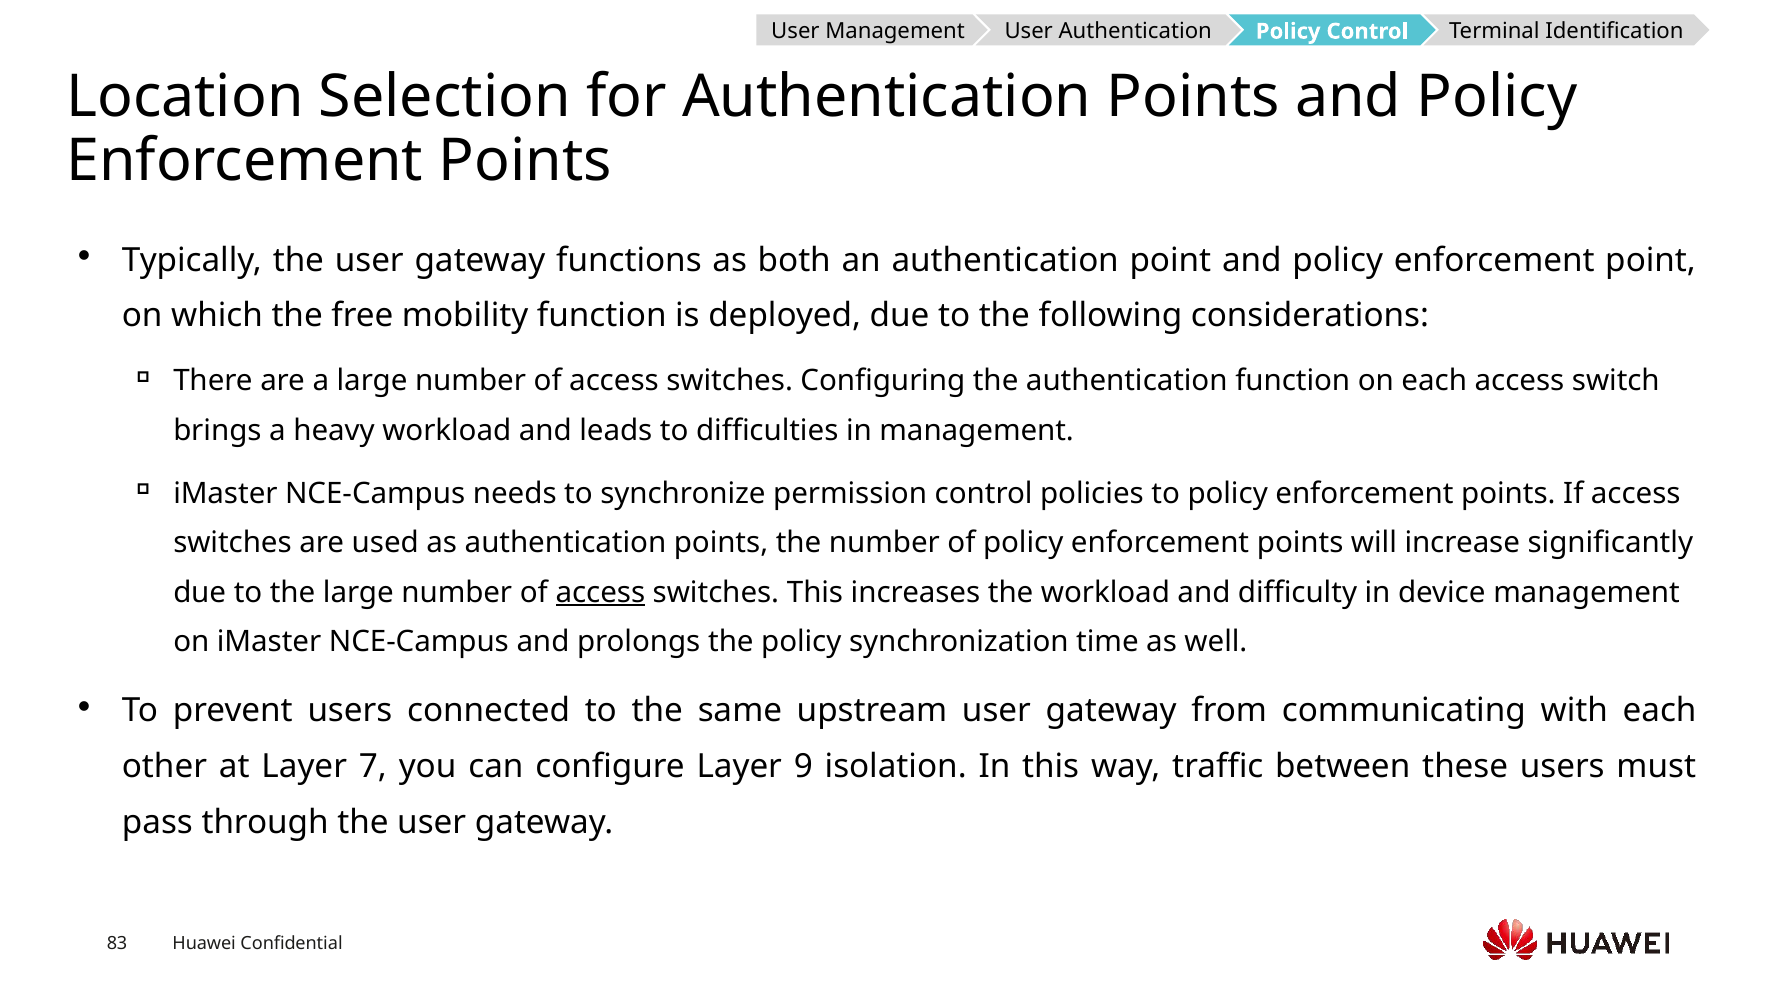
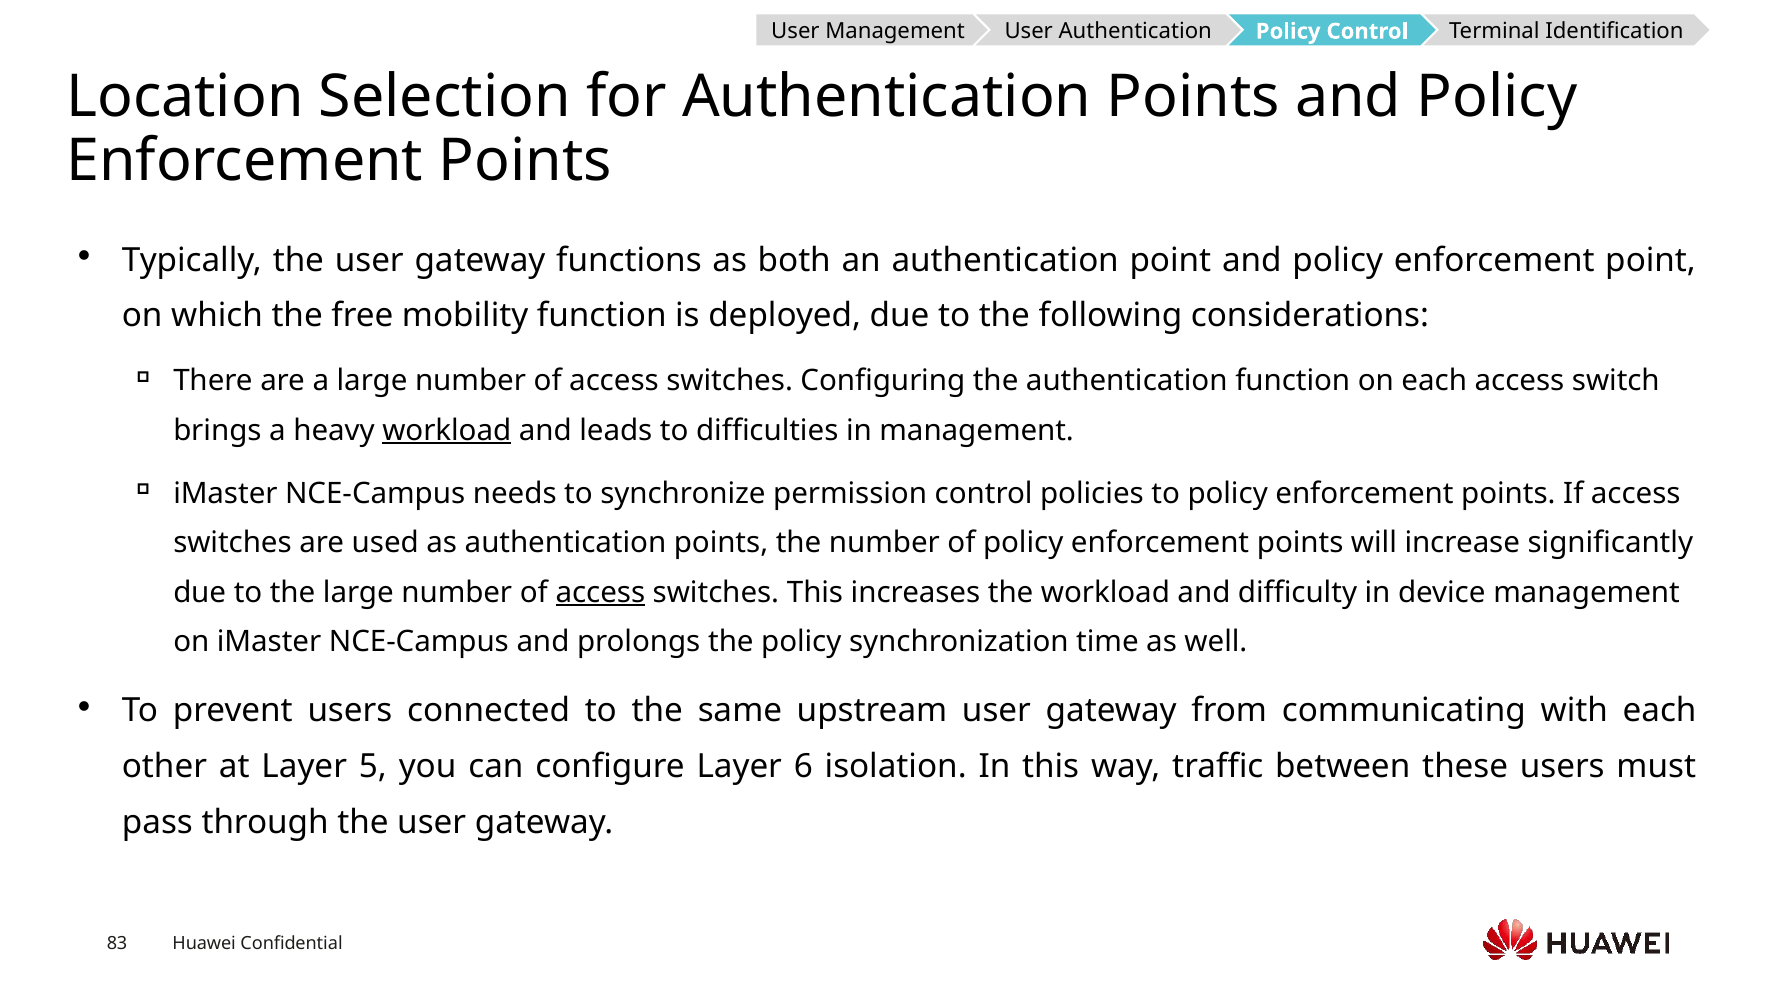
workload at (447, 430) underline: none -> present
7: 7 -> 5
9: 9 -> 6
